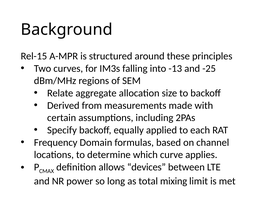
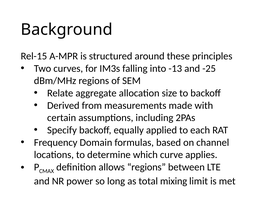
allows devices: devices -> regions
